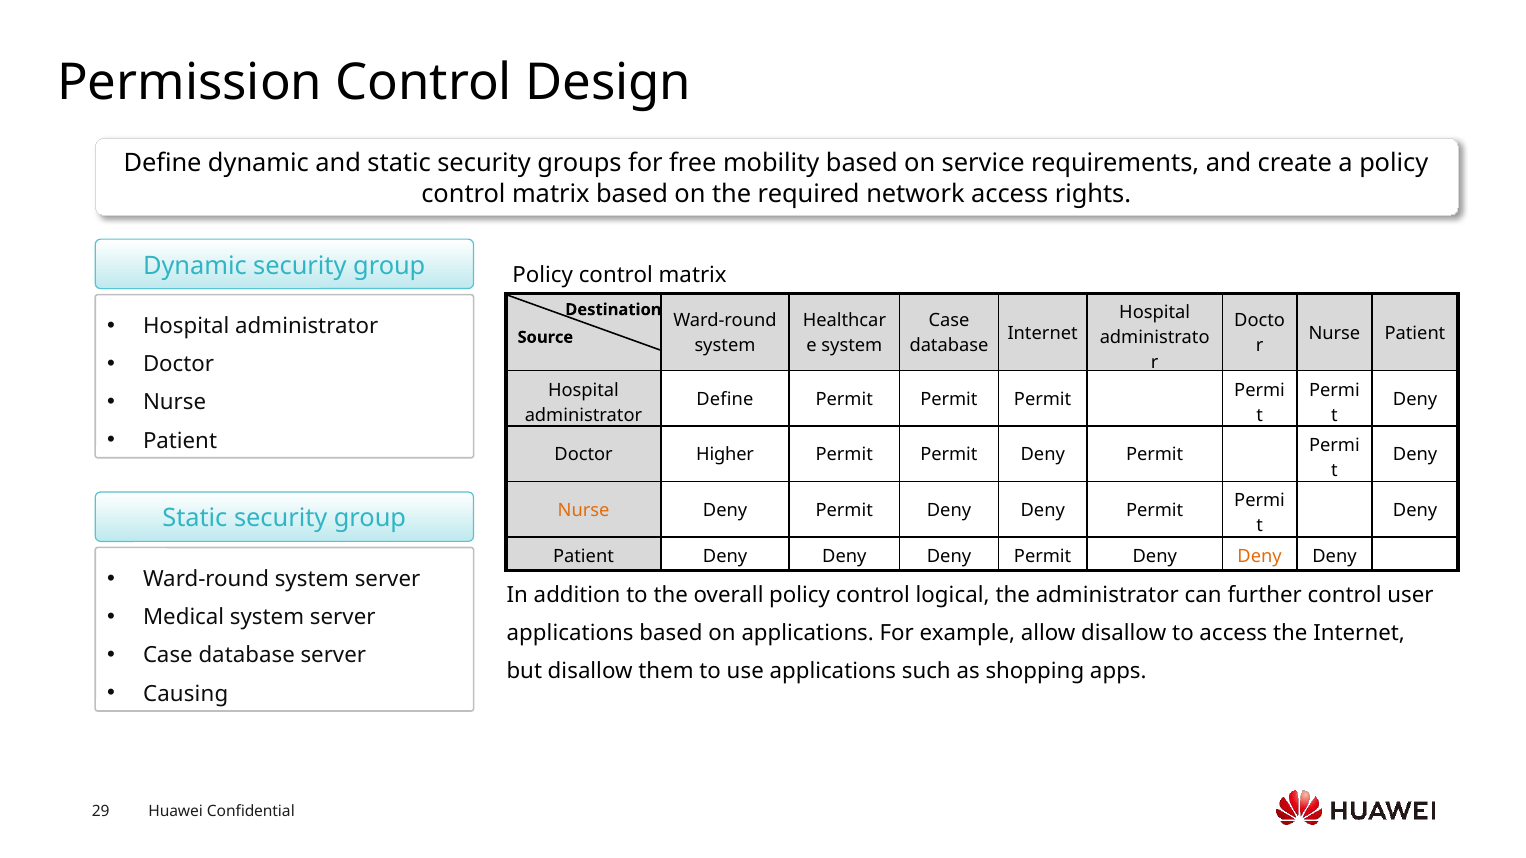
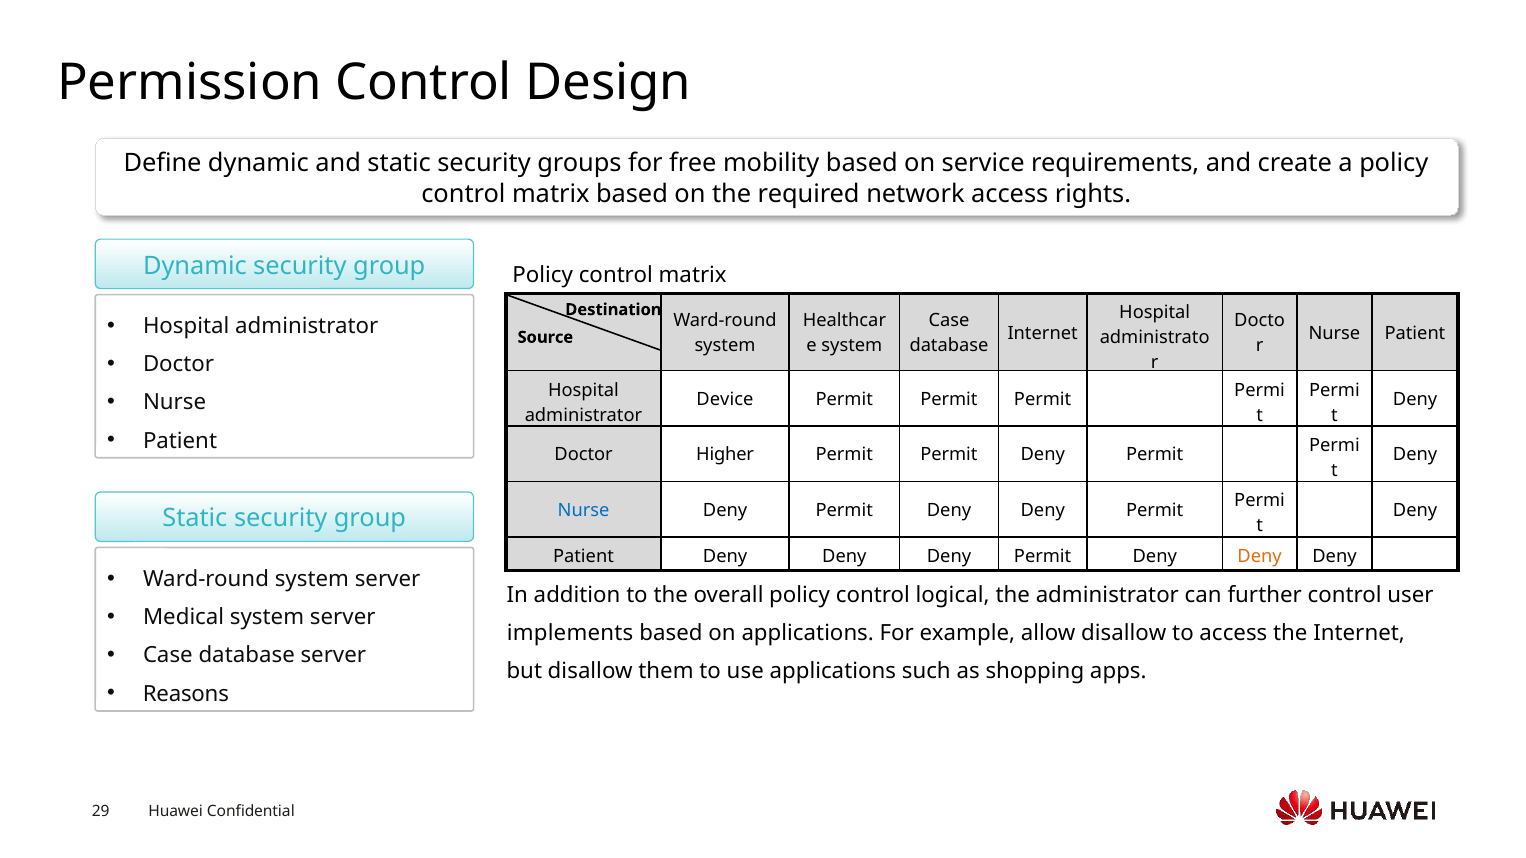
Define at (725, 400): Define -> Device
Nurse at (584, 511) colour: orange -> blue
applications at (570, 633): applications -> implements
Causing: Causing -> Reasons
